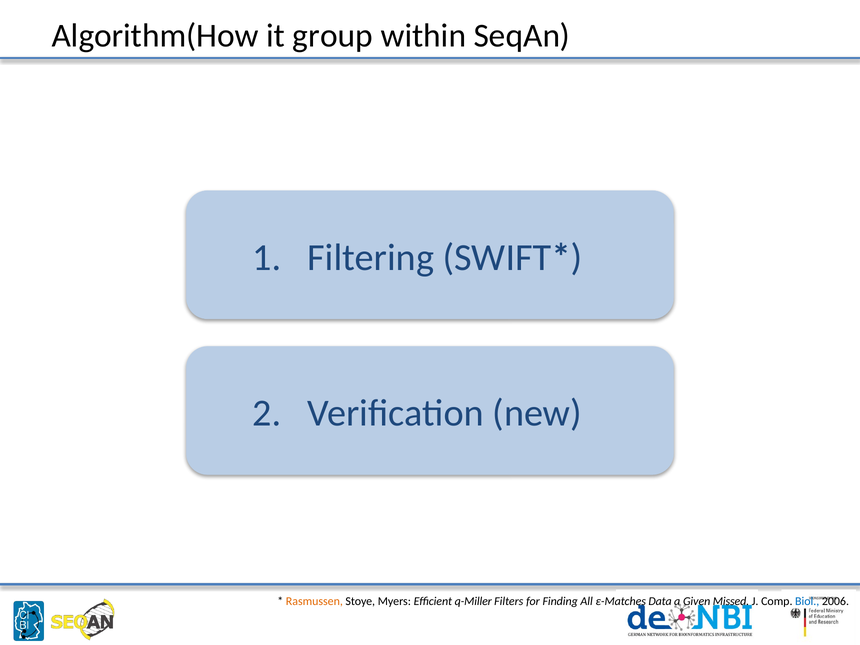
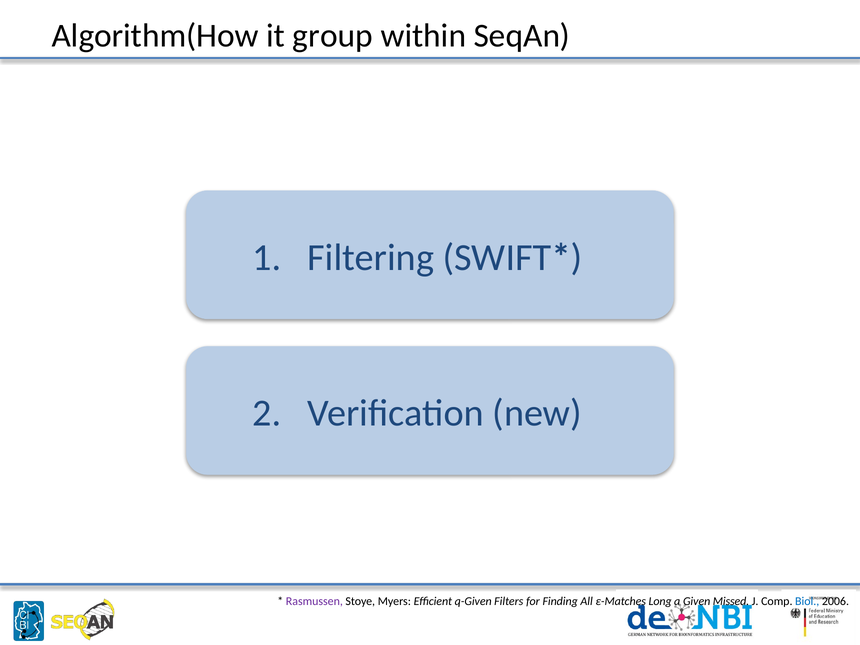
Rasmussen colour: orange -> purple
q-Miller: q-Miller -> q-Given
Data: Data -> Long
